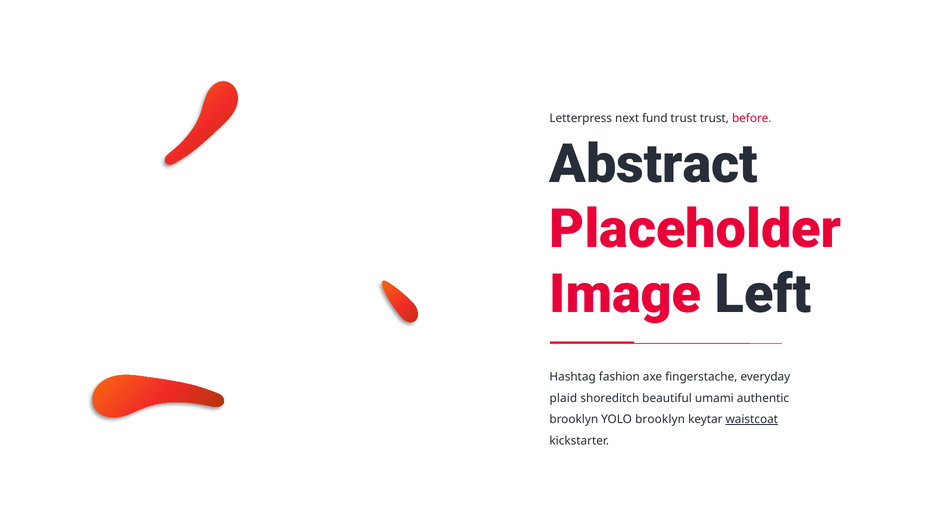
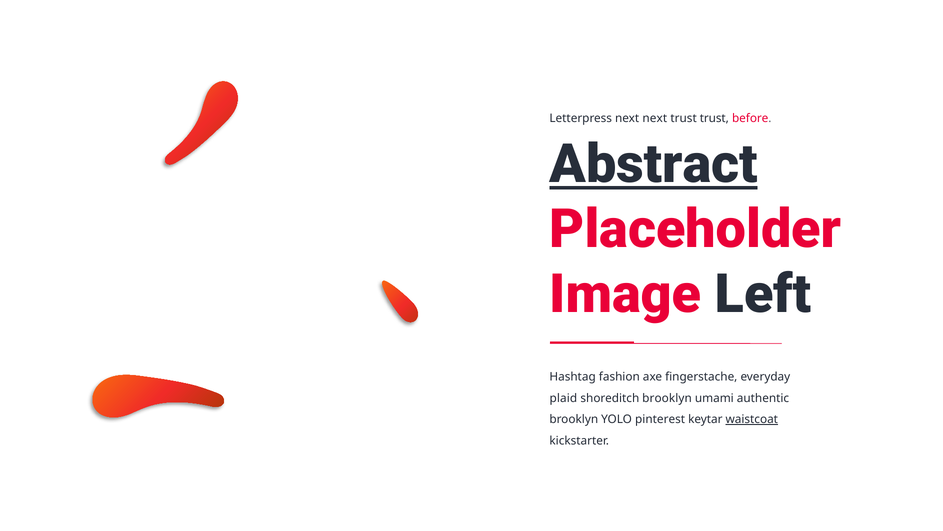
next fund: fund -> next
Abstract underline: none -> present
shoreditch beautiful: beautiful -> brooklyn
YOLO brooklyn: brooklyn -> pinterest
